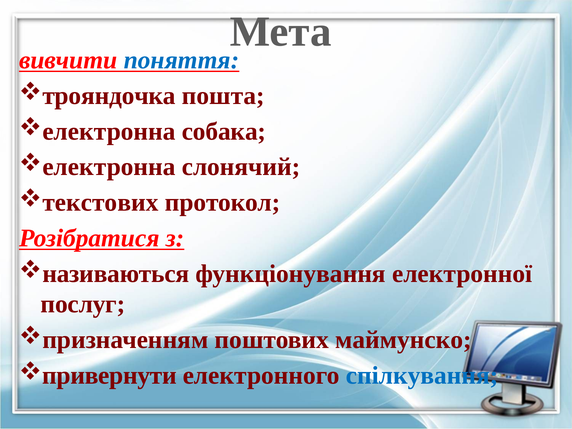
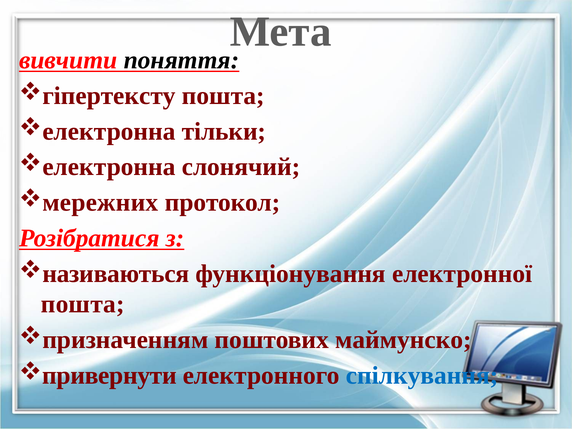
поняття colour: blue -> black
трояндочка: трояндочка -> гіпертексту
собака: собака -> тільки
текстових: текстових -> мережних
послуг at (83, 304): послуг -> пошта
